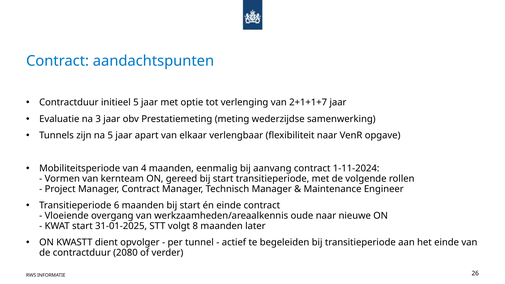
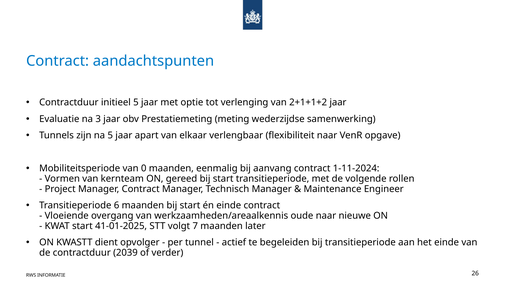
2+1+1+7: 2+1+1+7 -> 2+1+1+2
4: 4 -> 0
31-01-2025: 31-01-2025 -> 41-01-2025
8: 8 -> 7
2080: 2080 -> 2039
